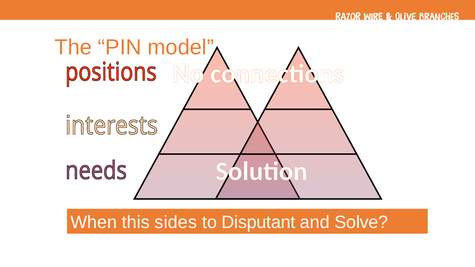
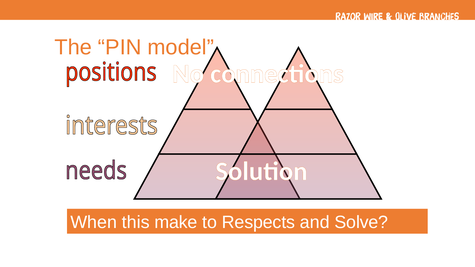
sides: sides -> make
Disputant: Disputant -> Respects
